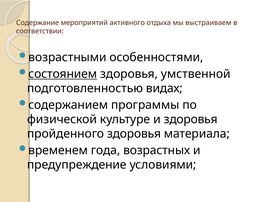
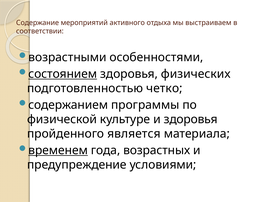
умственной: умственной -> физических
видах: видах -> четко
пройденного здоровья: здоровья -> является
временем underline: none -> present
